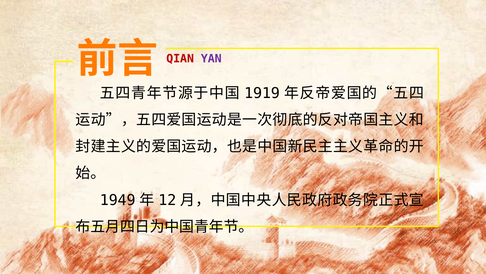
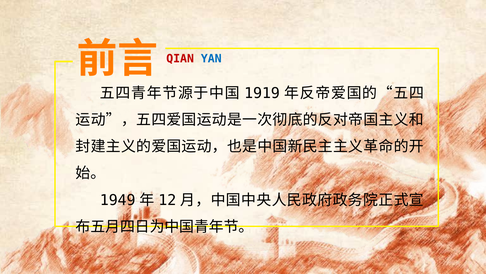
YAN colour: purple -> blue
